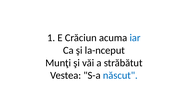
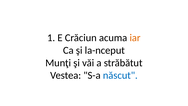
iar colour: blue -> orange
